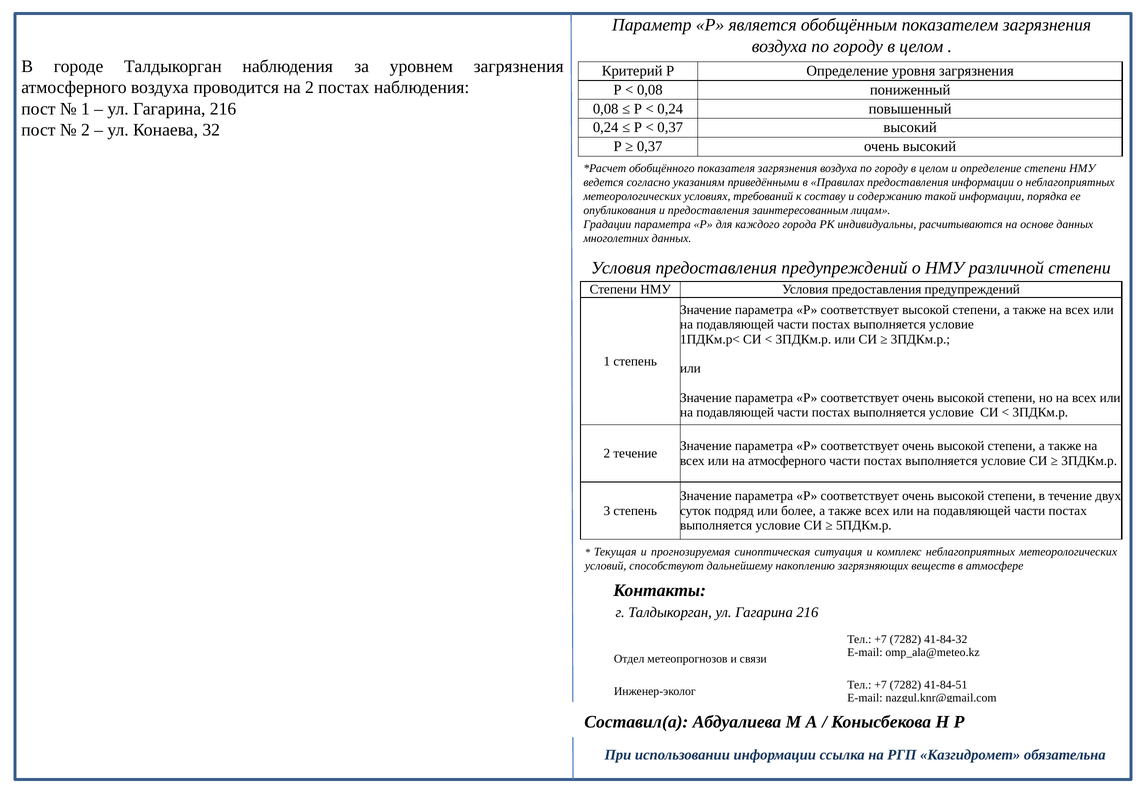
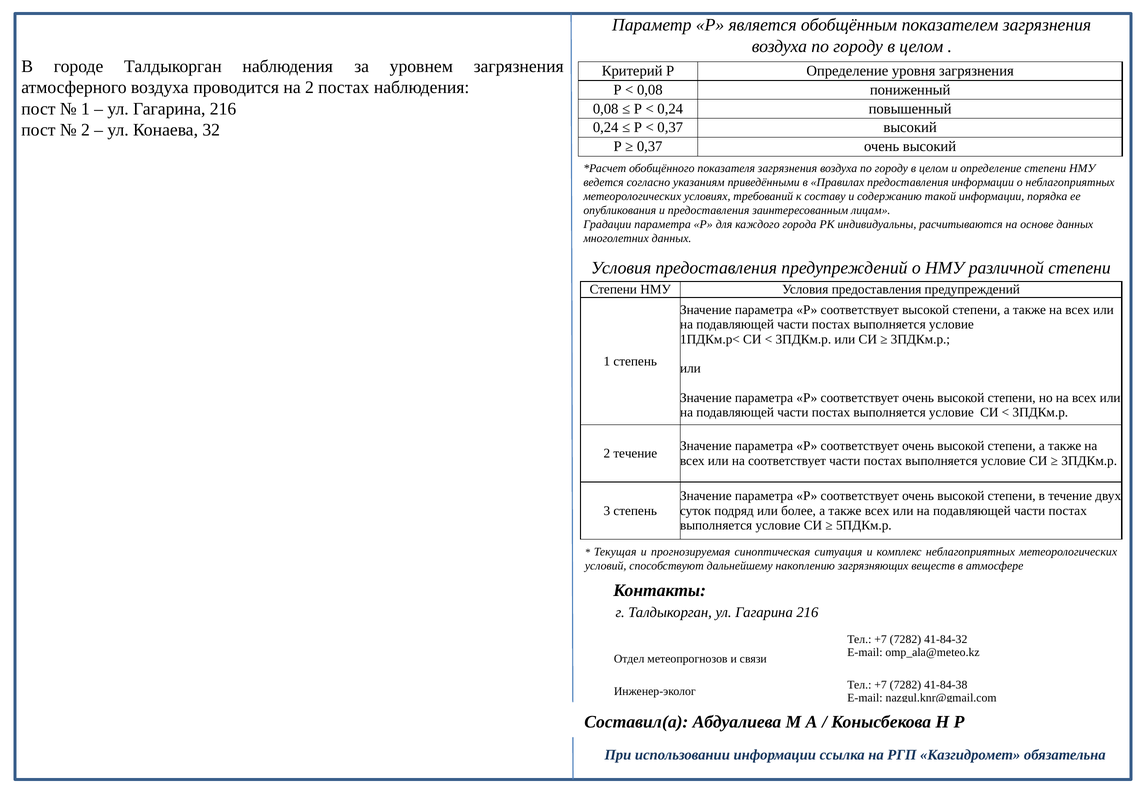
на атмосферного: атмосферного -> соответствует
41-84-51: 41-84-51 -> 41-84-38
